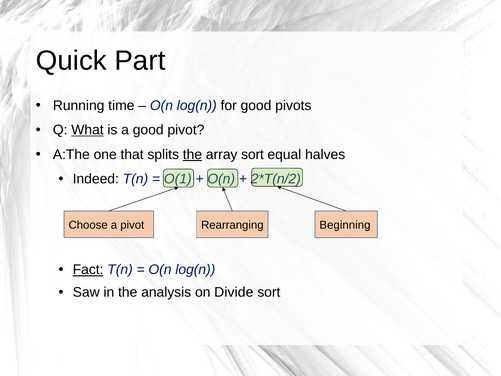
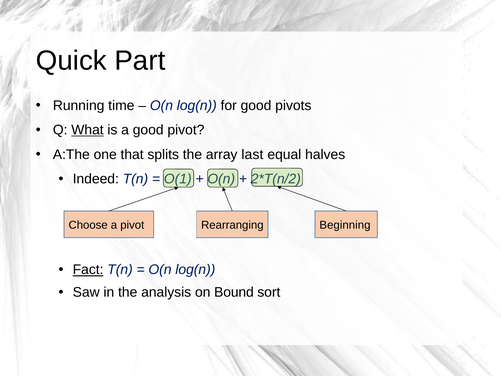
the at (192, 154) underline: present -> none
array sort: sort -> last
Divide: Divide -> Bound
